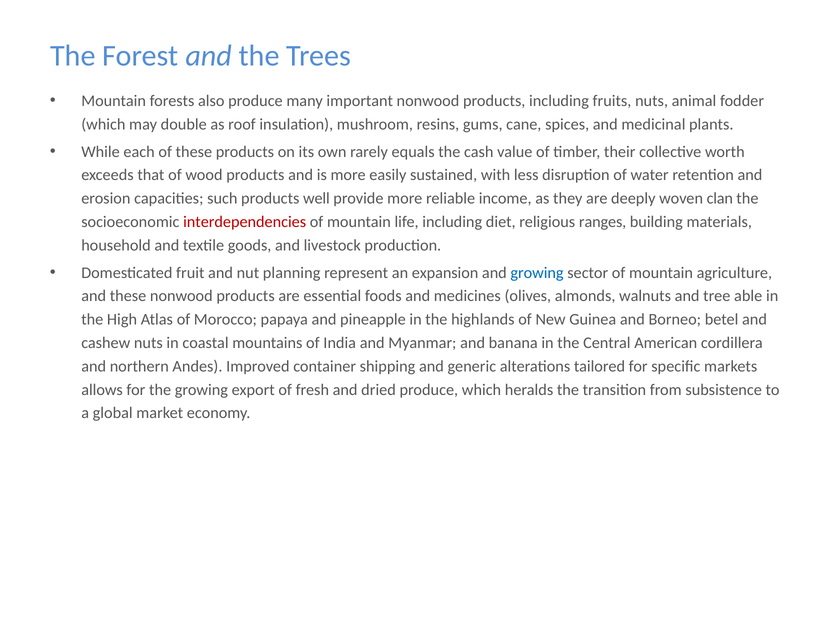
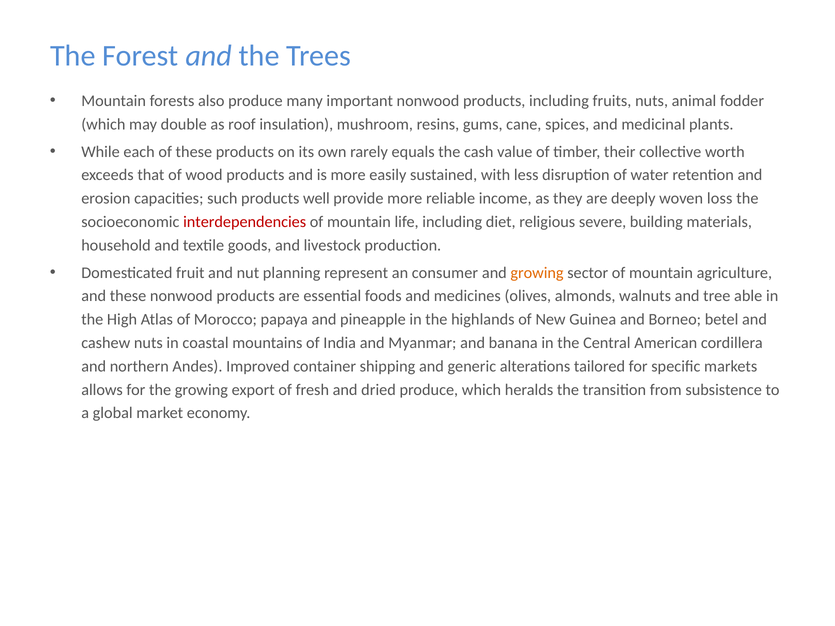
clan: clan -> loss
ranges: ranges -> severe
expansion: expansion -> consumer
growing at (537, 273) colour: blue -> orange
